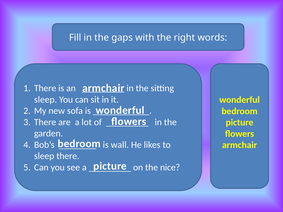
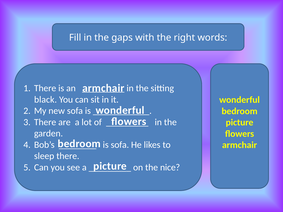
sleep at (46, 100): sleep -> black
is wall: wall -> sofa
